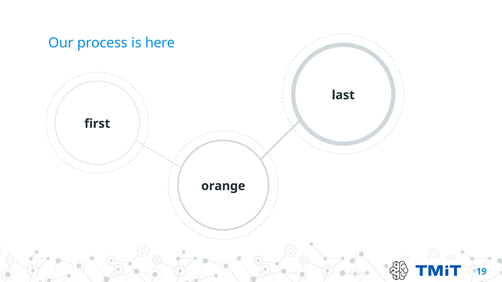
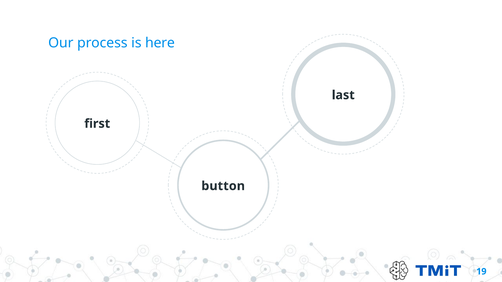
orange: orange -> button
